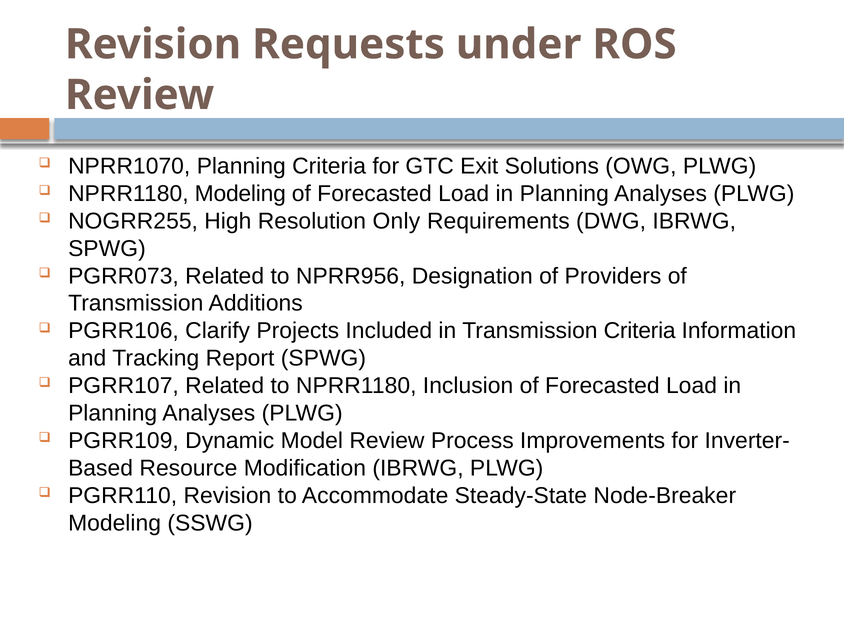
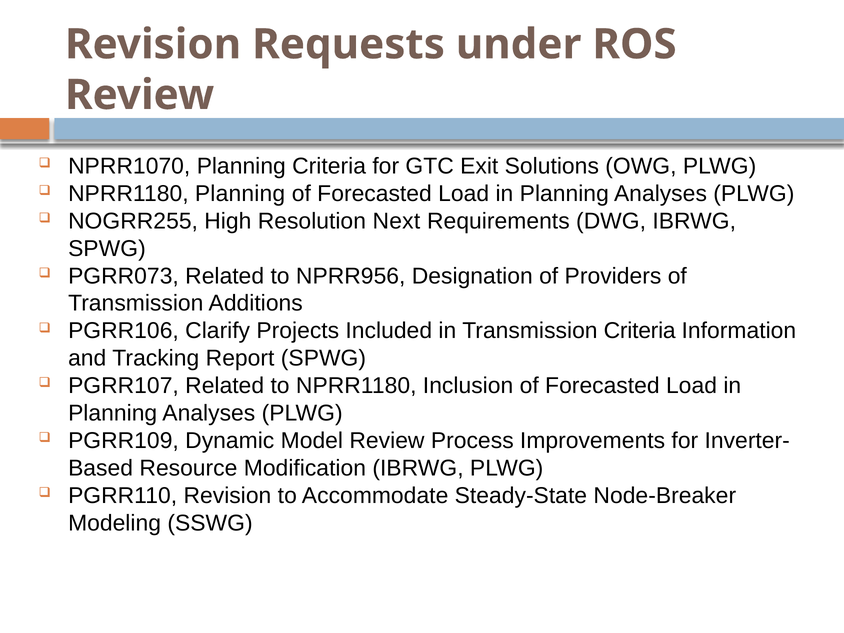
NPRR1180 Modeling: Modeling -> Planning
Only: Only -> Next
